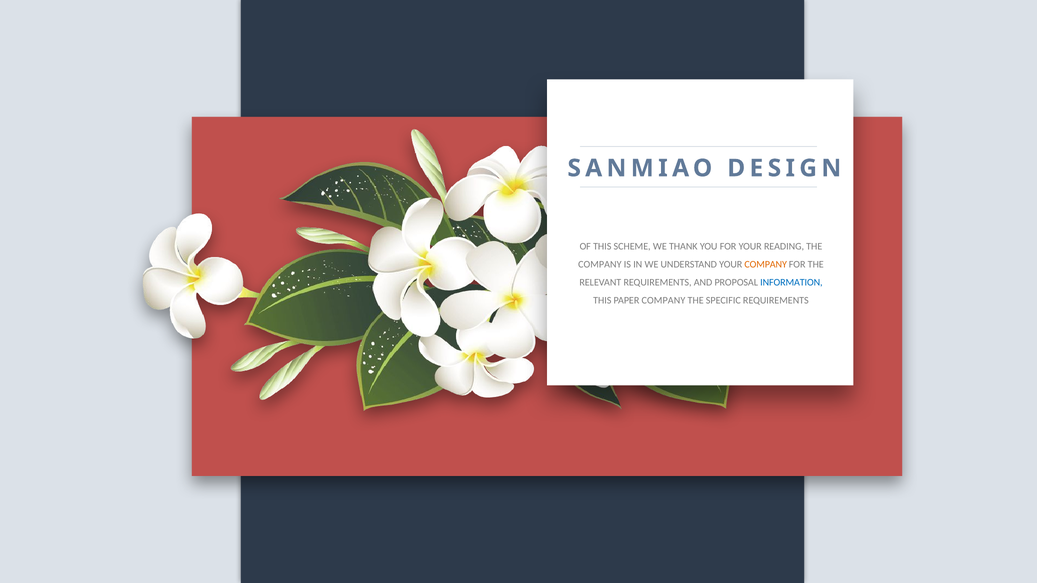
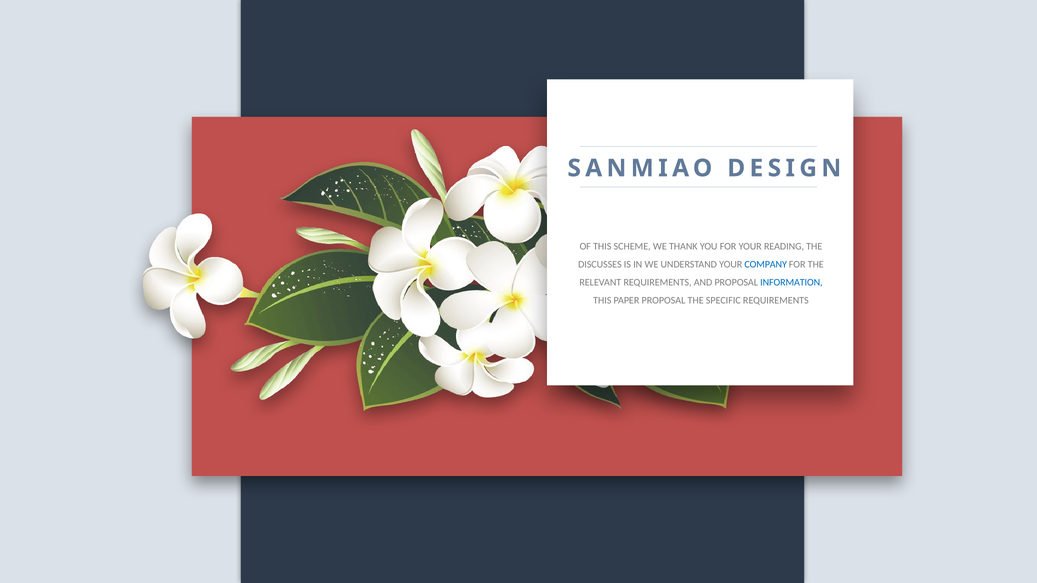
COMPANY at (600, 264): COMPANY -> DISCUSSES
COMPANY at (766, 264) colour: orange -> blue
PAPER COMPANY: COMPANY -> PROPOSAL
